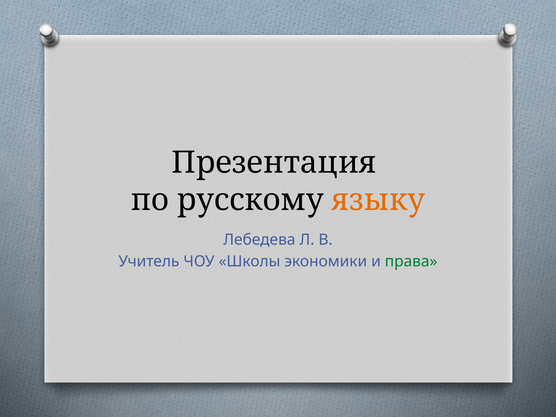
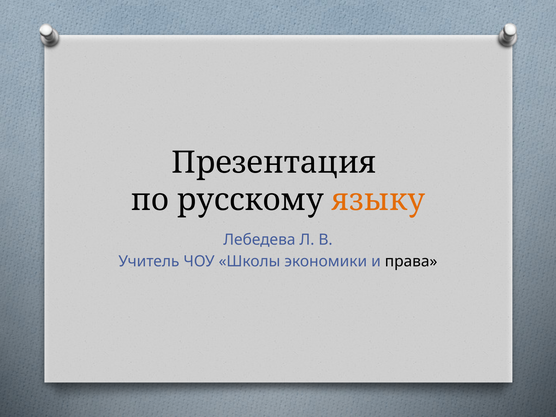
права colour: green -> black
